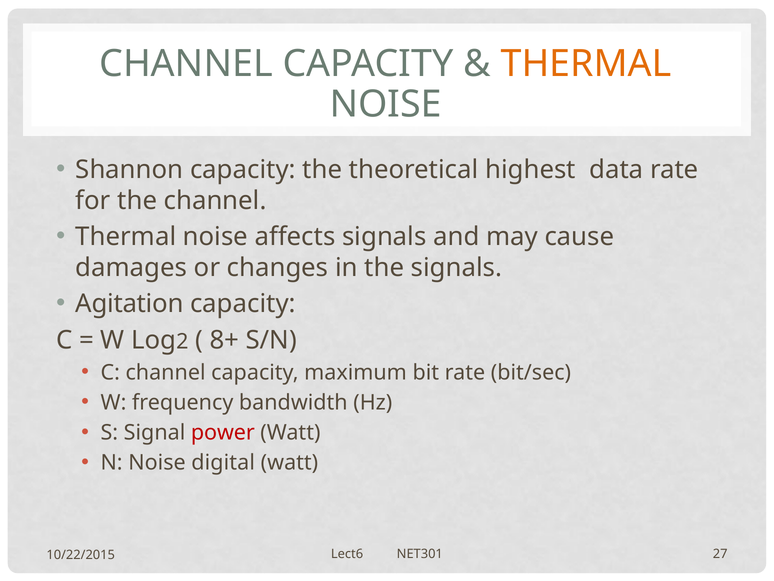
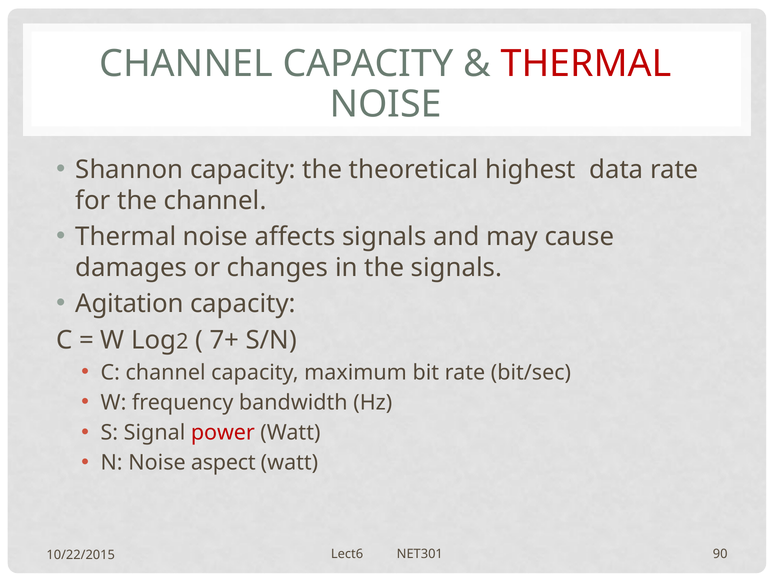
THERMAL at (586, 64) colour: orange -> red
8+: 8+ -> 7+
digital: digital -> aspect
27: 27 -> 90
